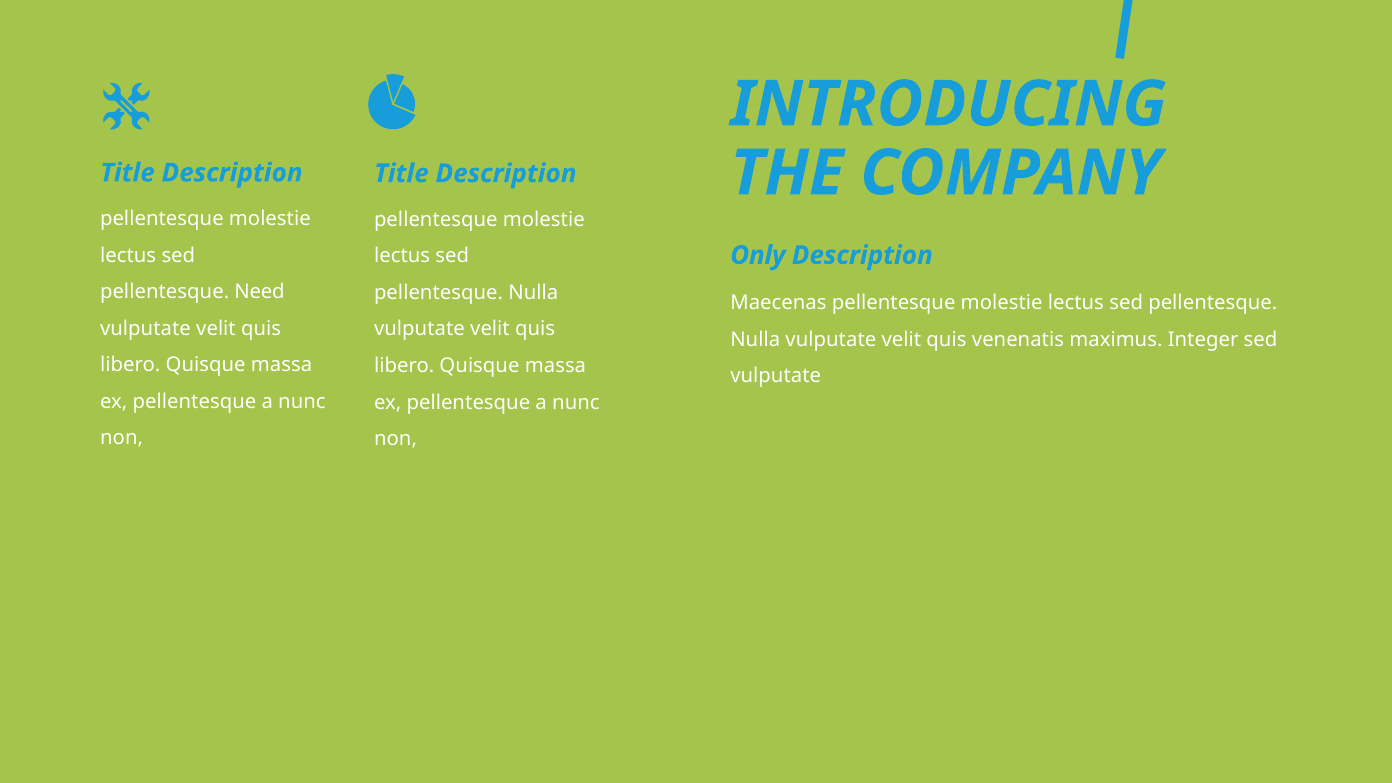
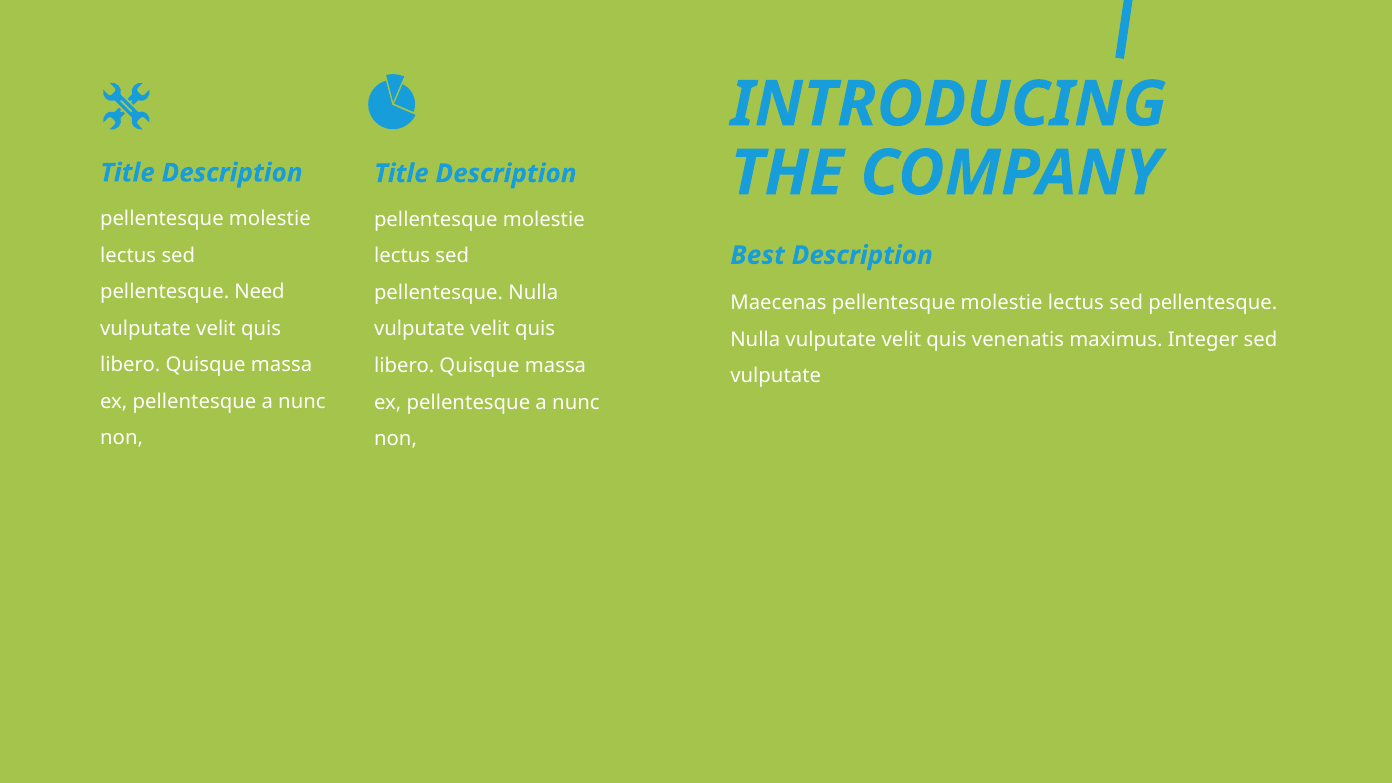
Only: Only -> Best
